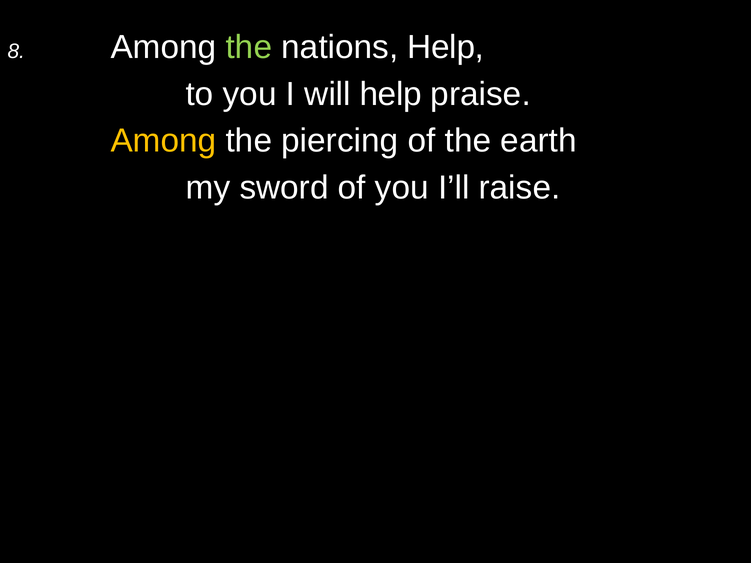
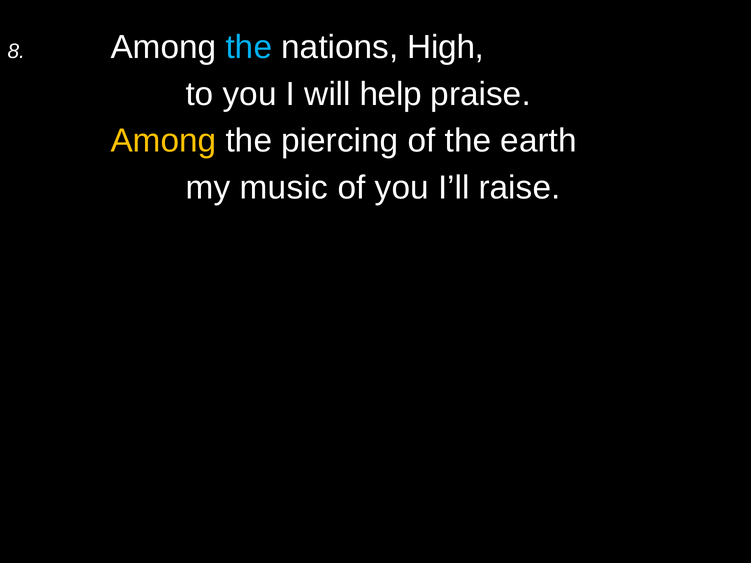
the at (249, 47) colour: light green -> light blue
nations Help: Help -> High
sword: sword -> music
